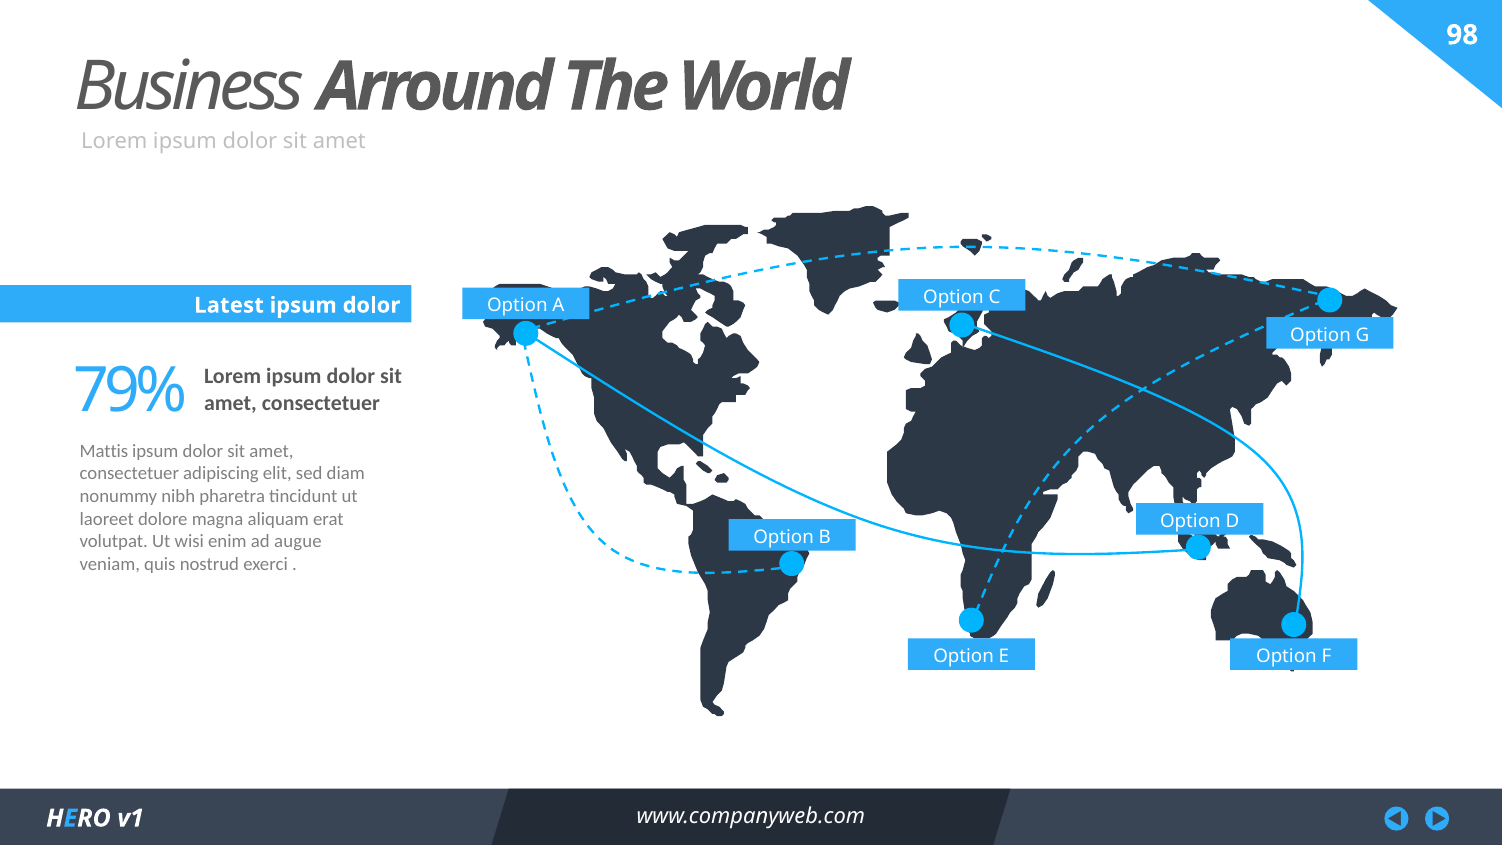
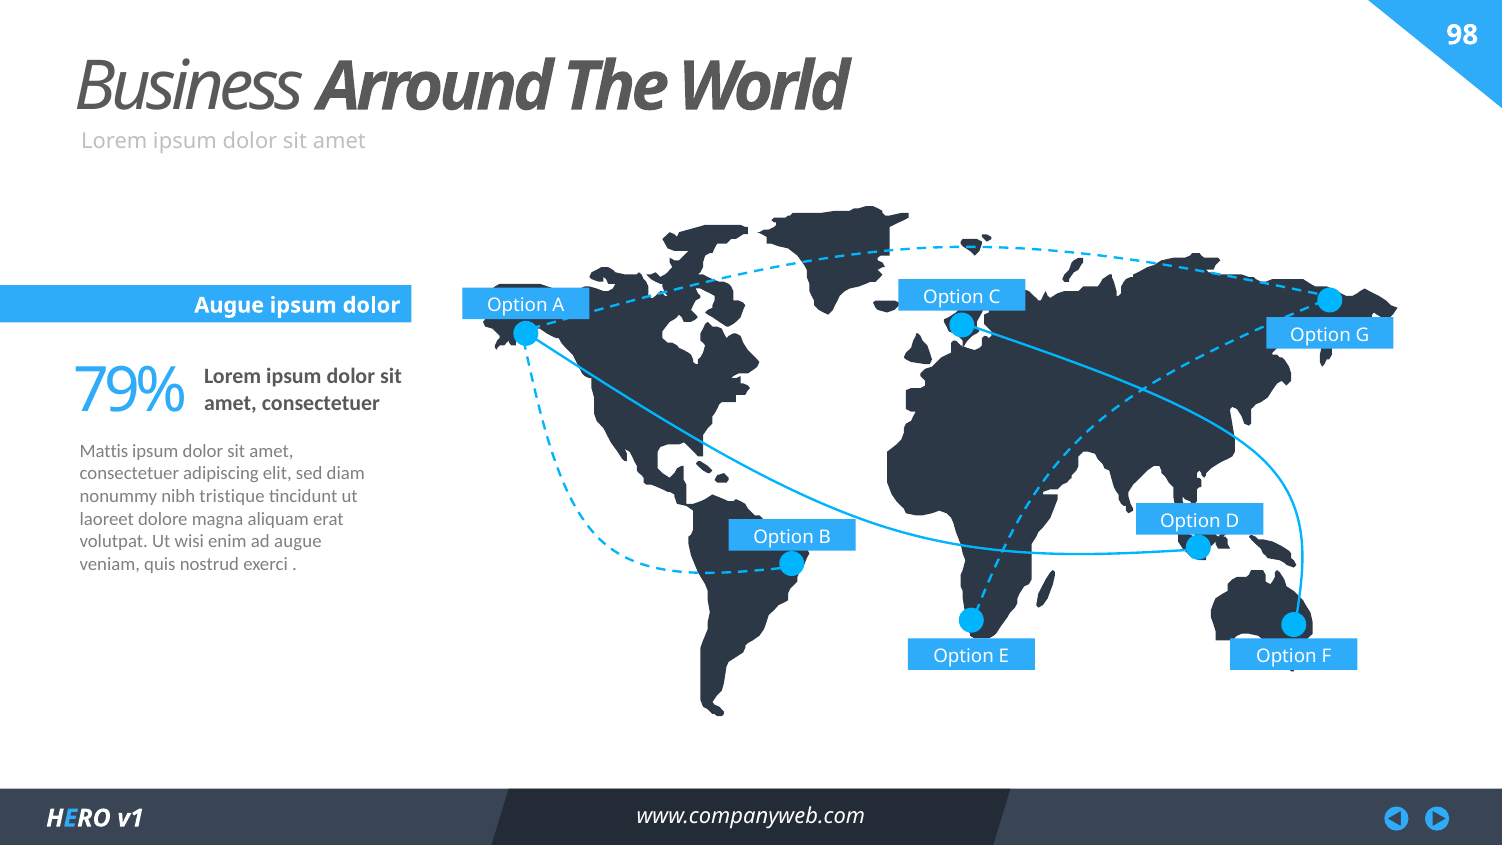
Latest at (229, 305): Latest -> Augue
pharetra: pharetra -> tristique
